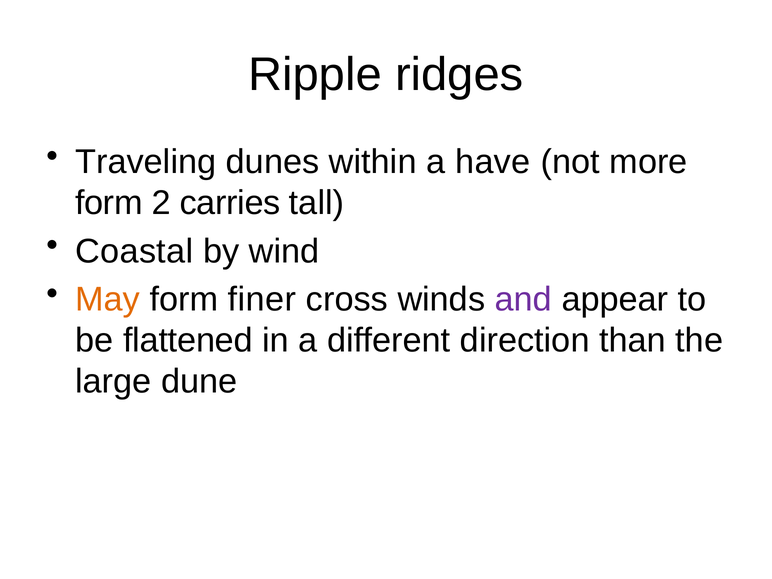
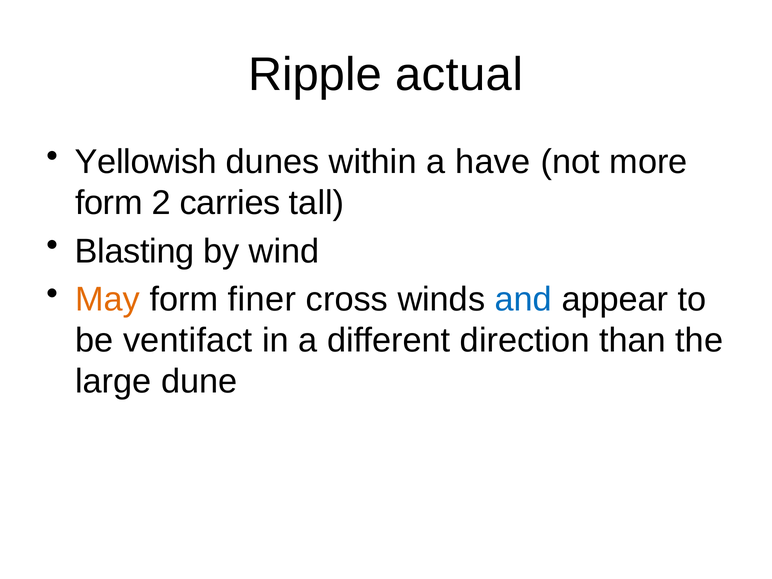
ridges: ridges -> actual
Traveling: Traveling -> Yellowish
Coastal: Coastal -> Blasting
and colour: purple -> blue
flattened: flattened -> ventifact
